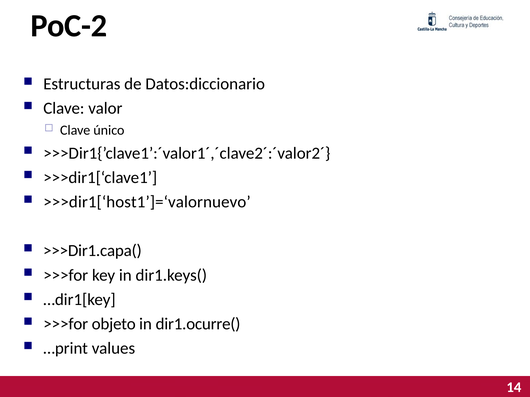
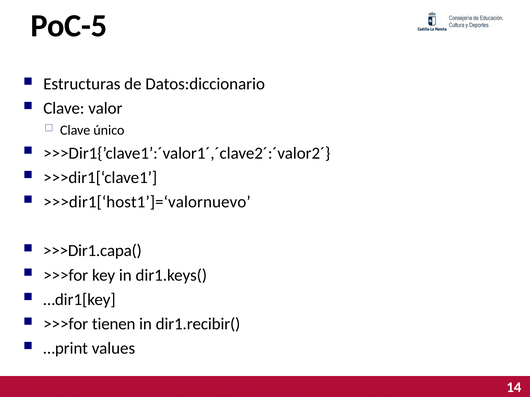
PoC-2: PoC-2 -> PoC-5
objeto: objeto -> tienen
dir1.ocurre(: dir1.ocurre( -> dir1.recibir(
